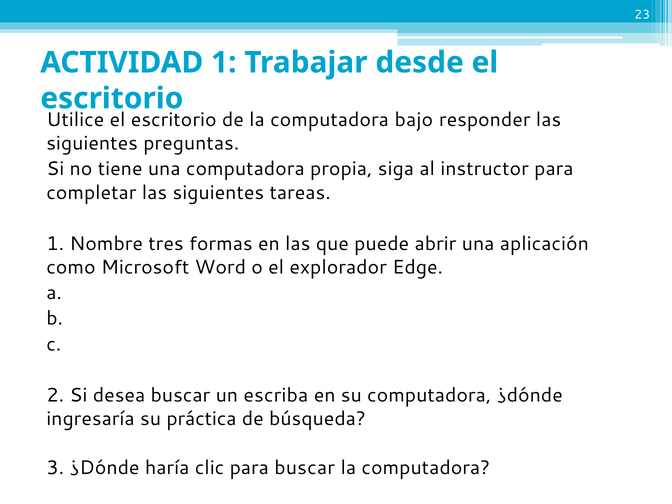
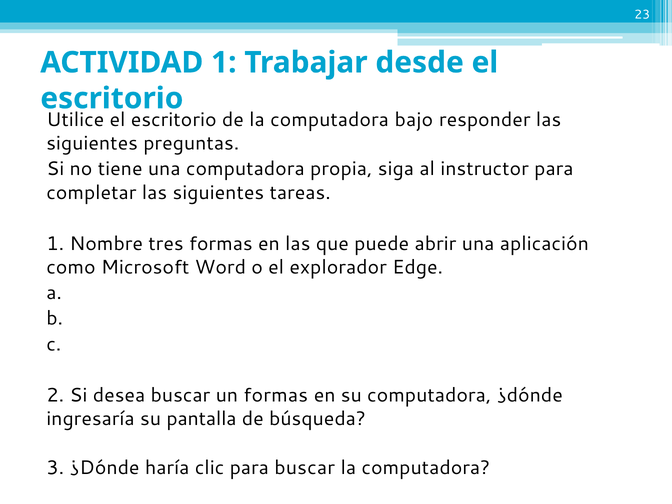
un escriba: escriba -> formas
práctica: práctica -> pantalla
